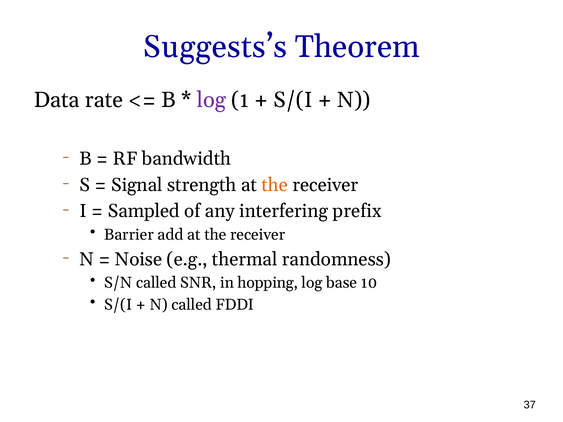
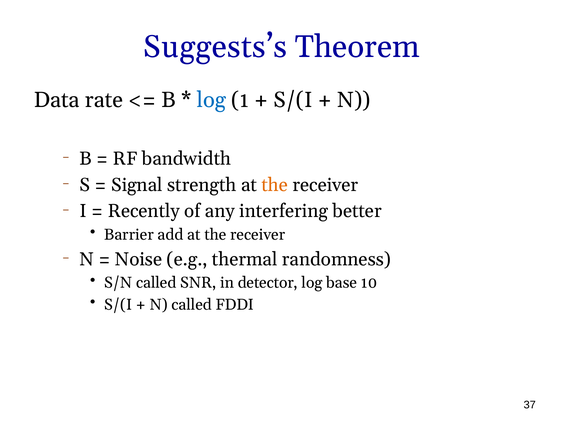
log at (211, 100) colour: purple -> blue
Sampled: Sampled -> Recently
prefix: prefix -> better
hopping: hopping -> detector
